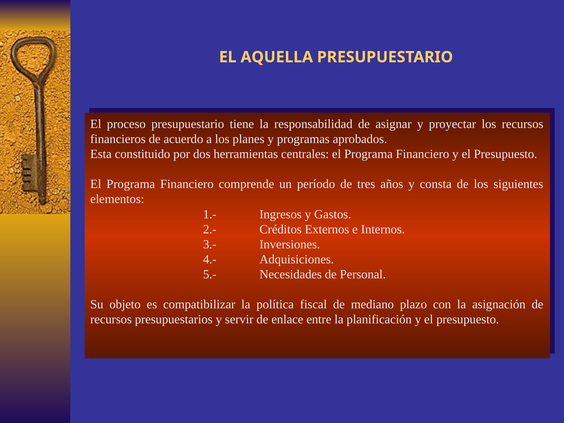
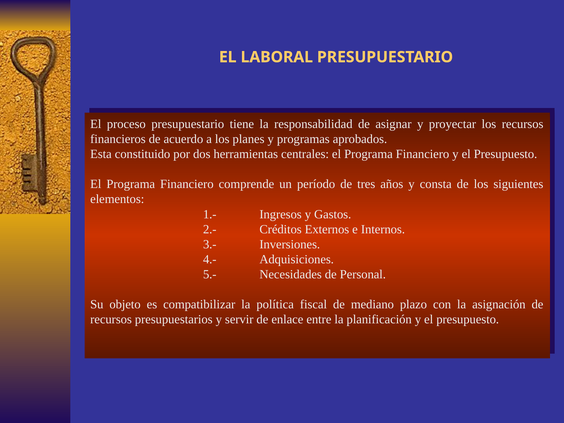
AQUELLA: AQUELLA -> LABORAL
